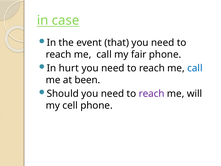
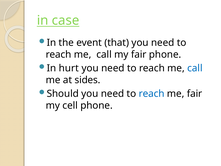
been: been -> sides
reach at (152, 94) colour: purple -> blue
me will: will -> fair
